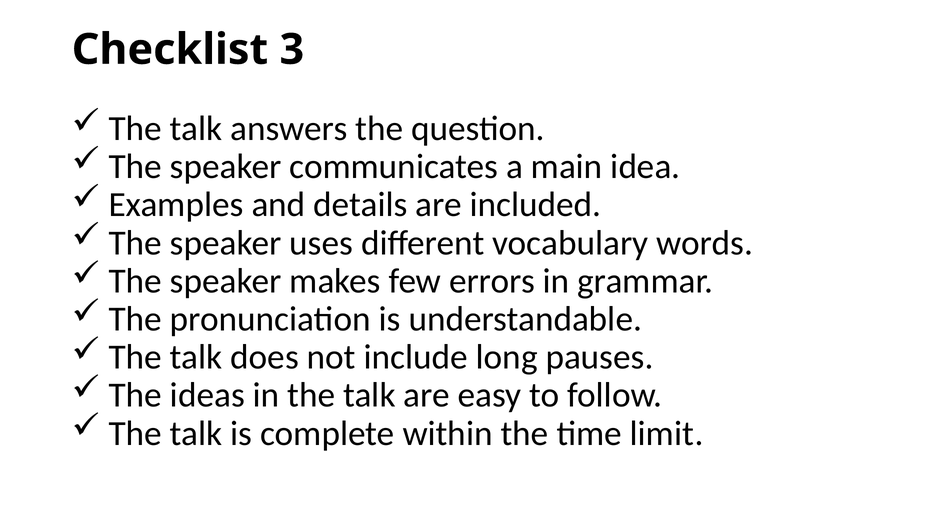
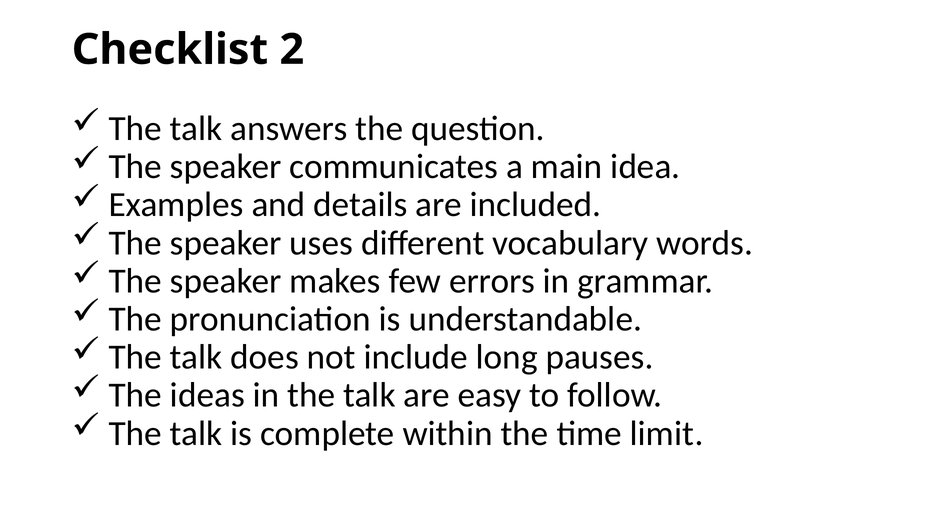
3: 3 -> 2
